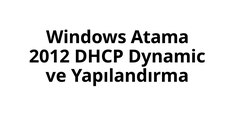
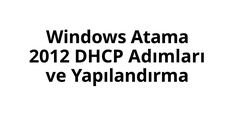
Dynamic: Dynamic -> Adımları
